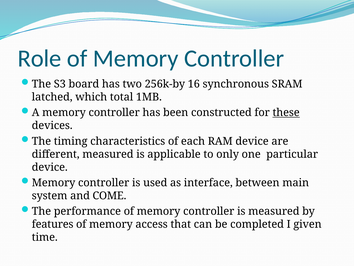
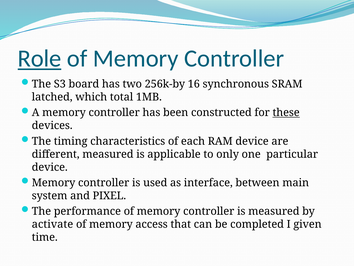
Role underline: none -> present
COME: COME -> PIXEL
features: features -> activate
